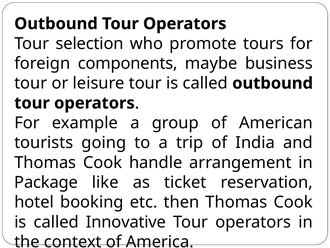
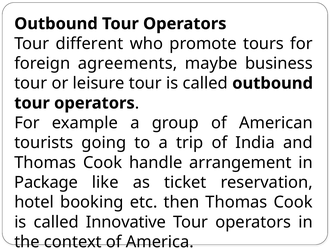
selection: selection -> different
components: components -> agreements
